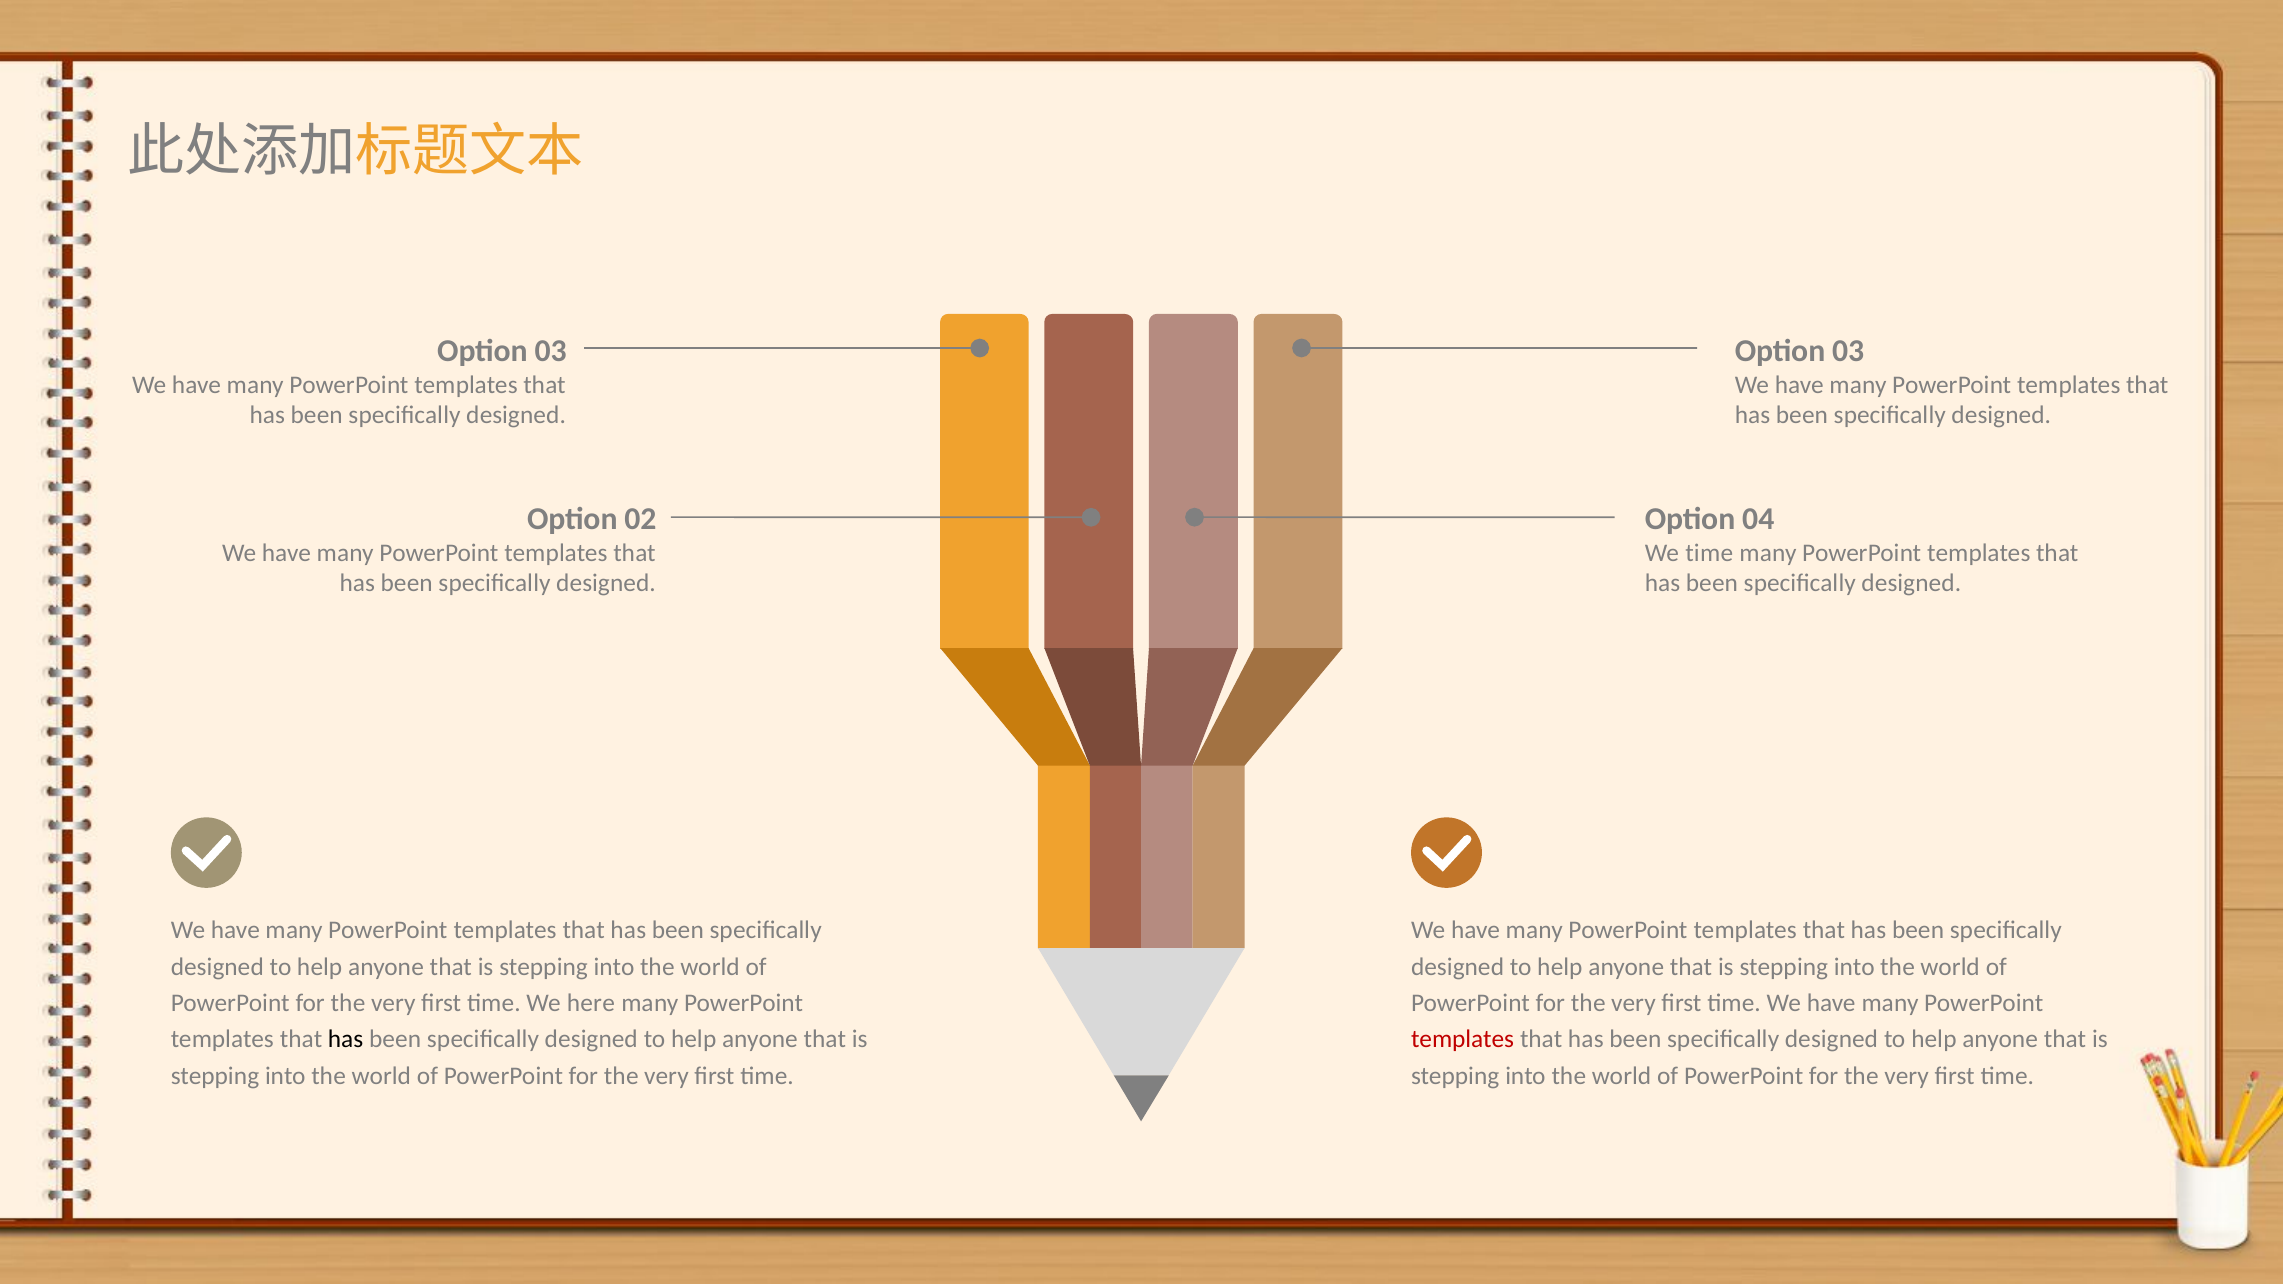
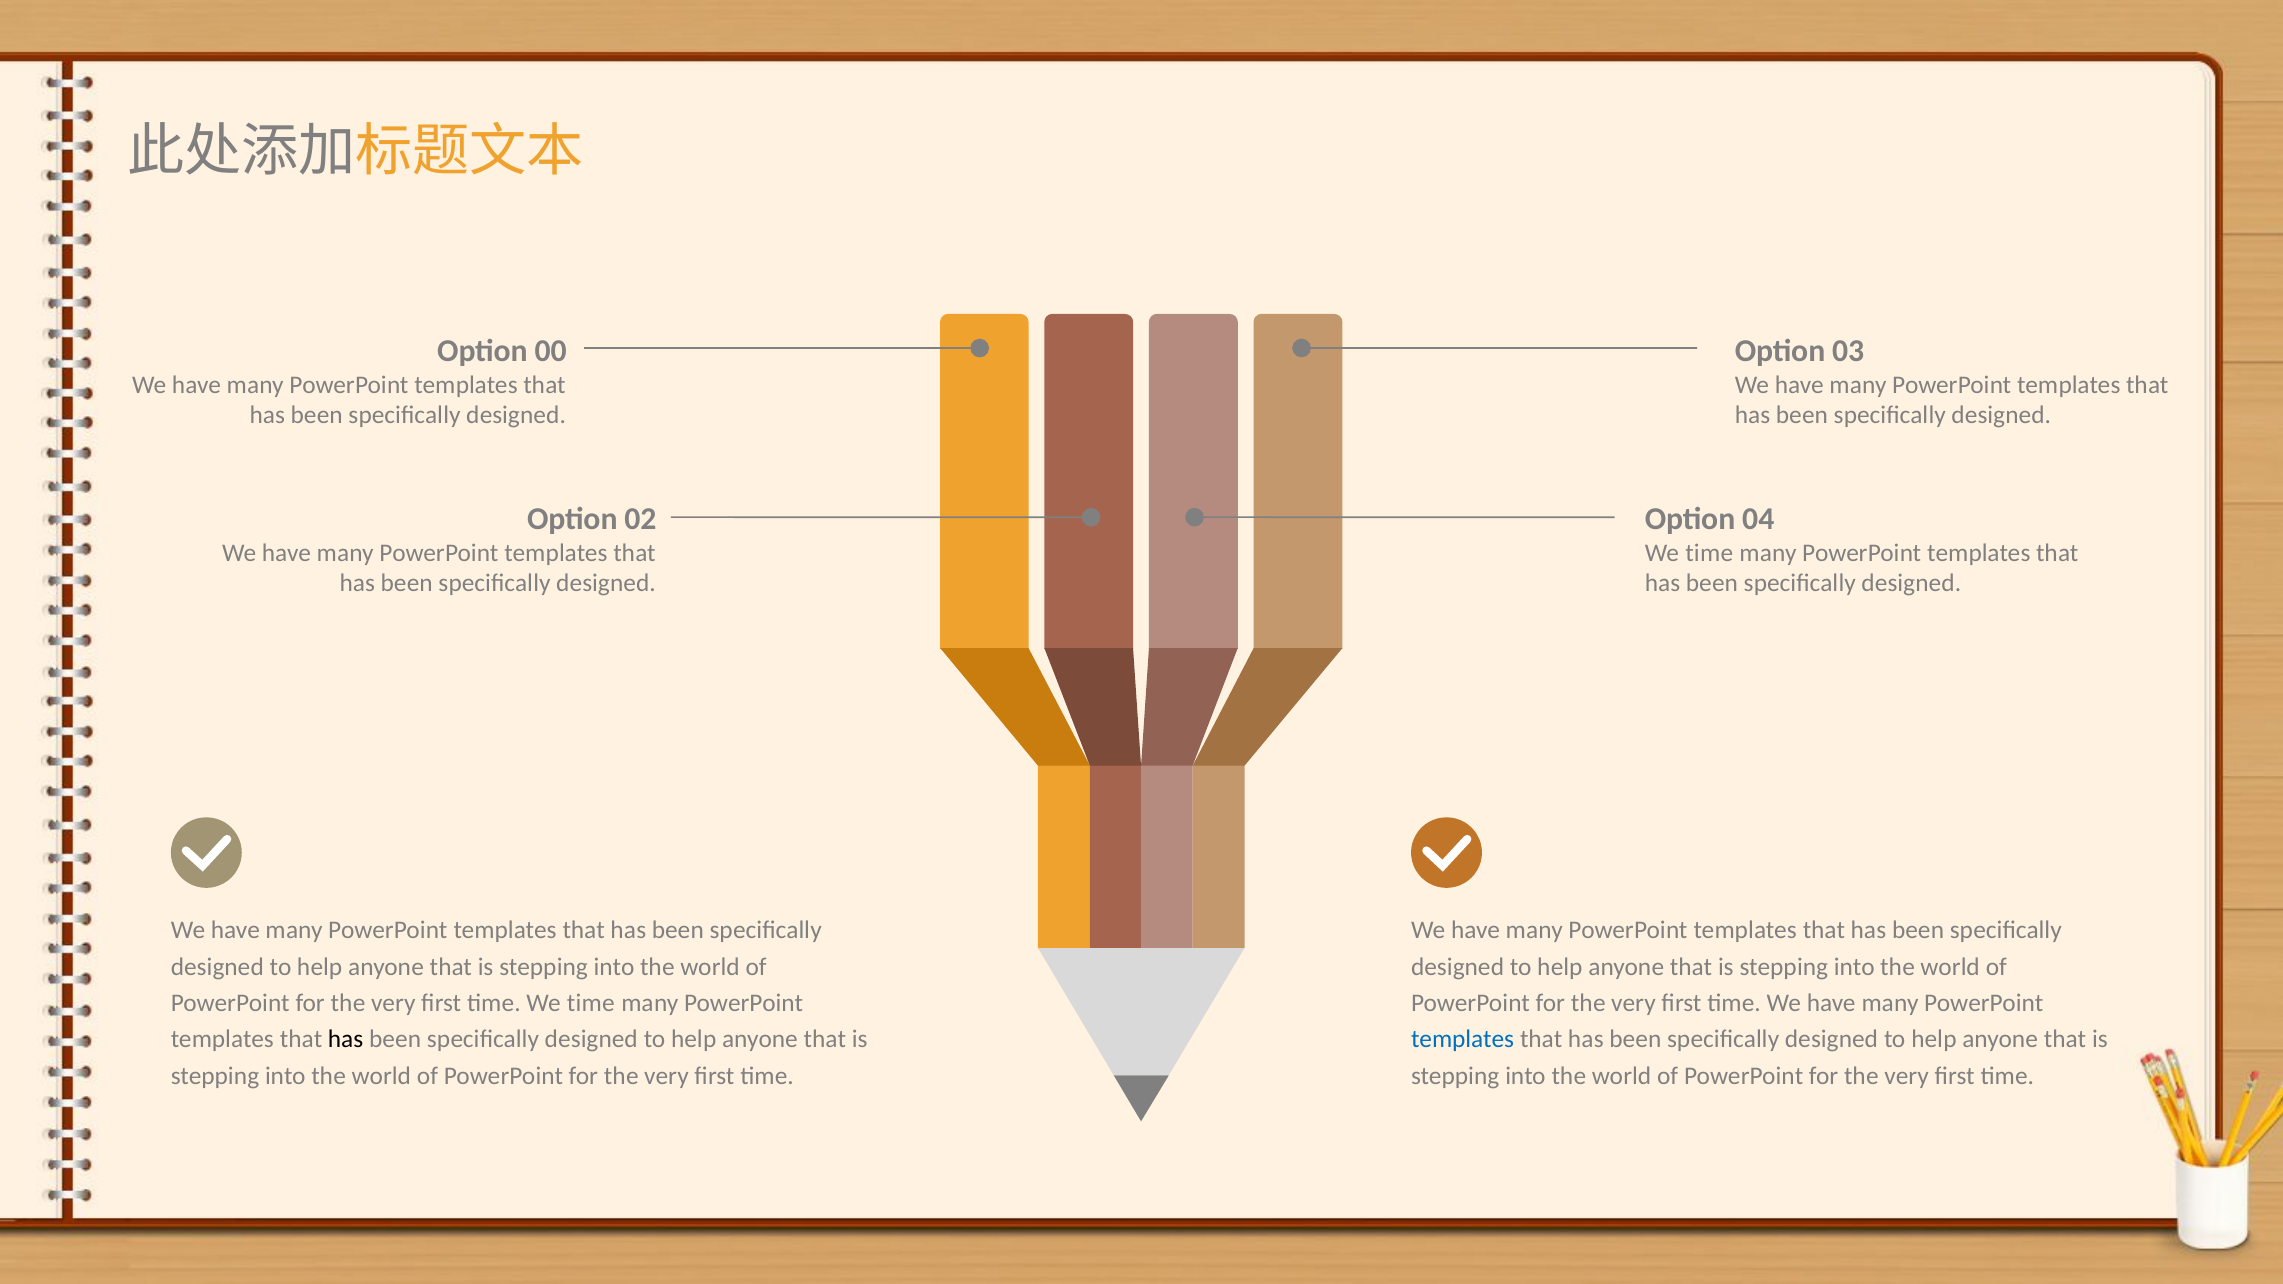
03 at (551, 351): 03 -> 00
time We here: here -> time
templates at (1463, 1040) colour: red -> blue
